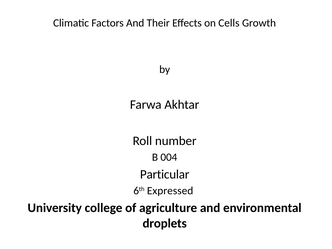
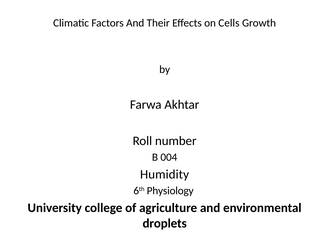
Particular: Particular -> Humidity
Expressed: Expressed -> Physiology
